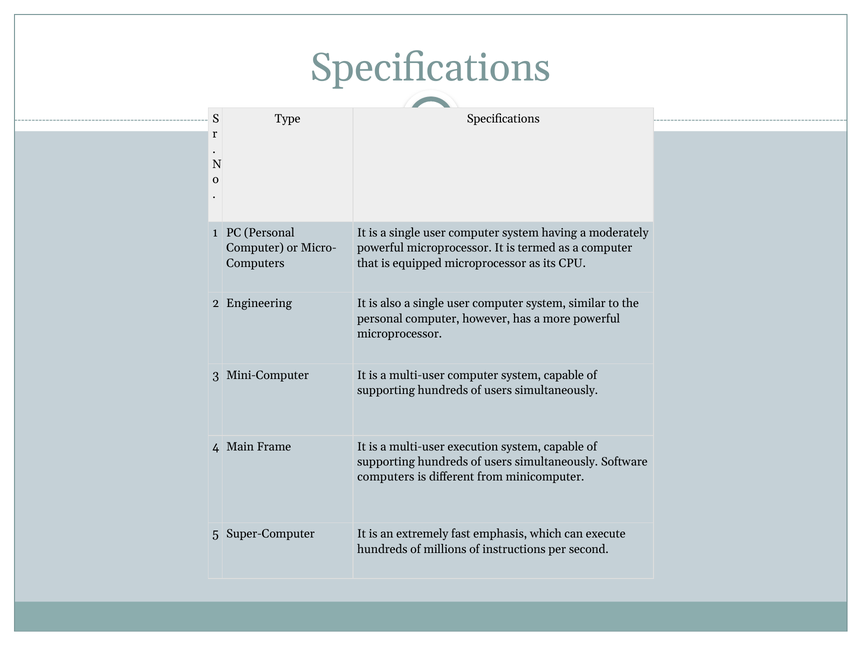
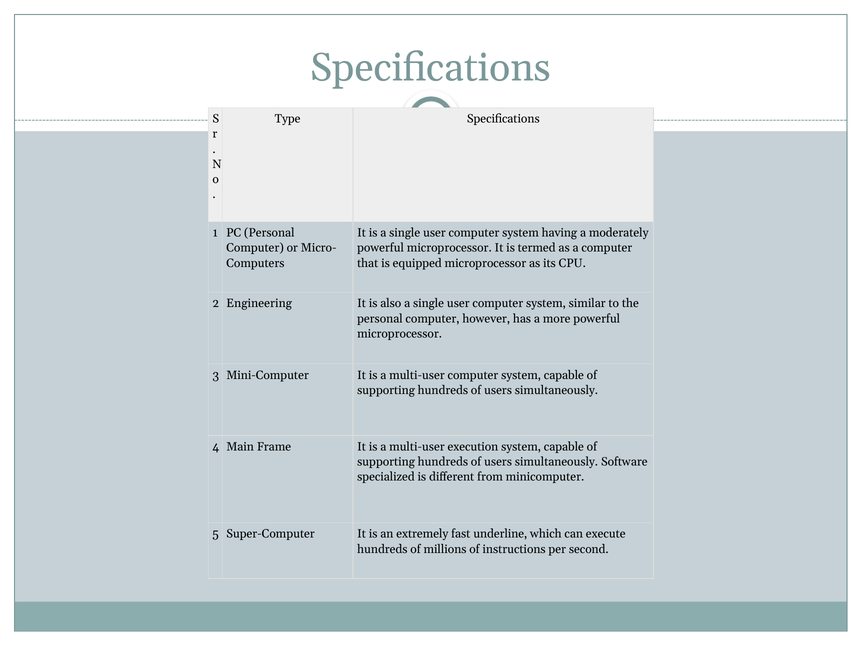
computers at (386, 477): computers -> specialized
emphasis: emphasis -> underline
